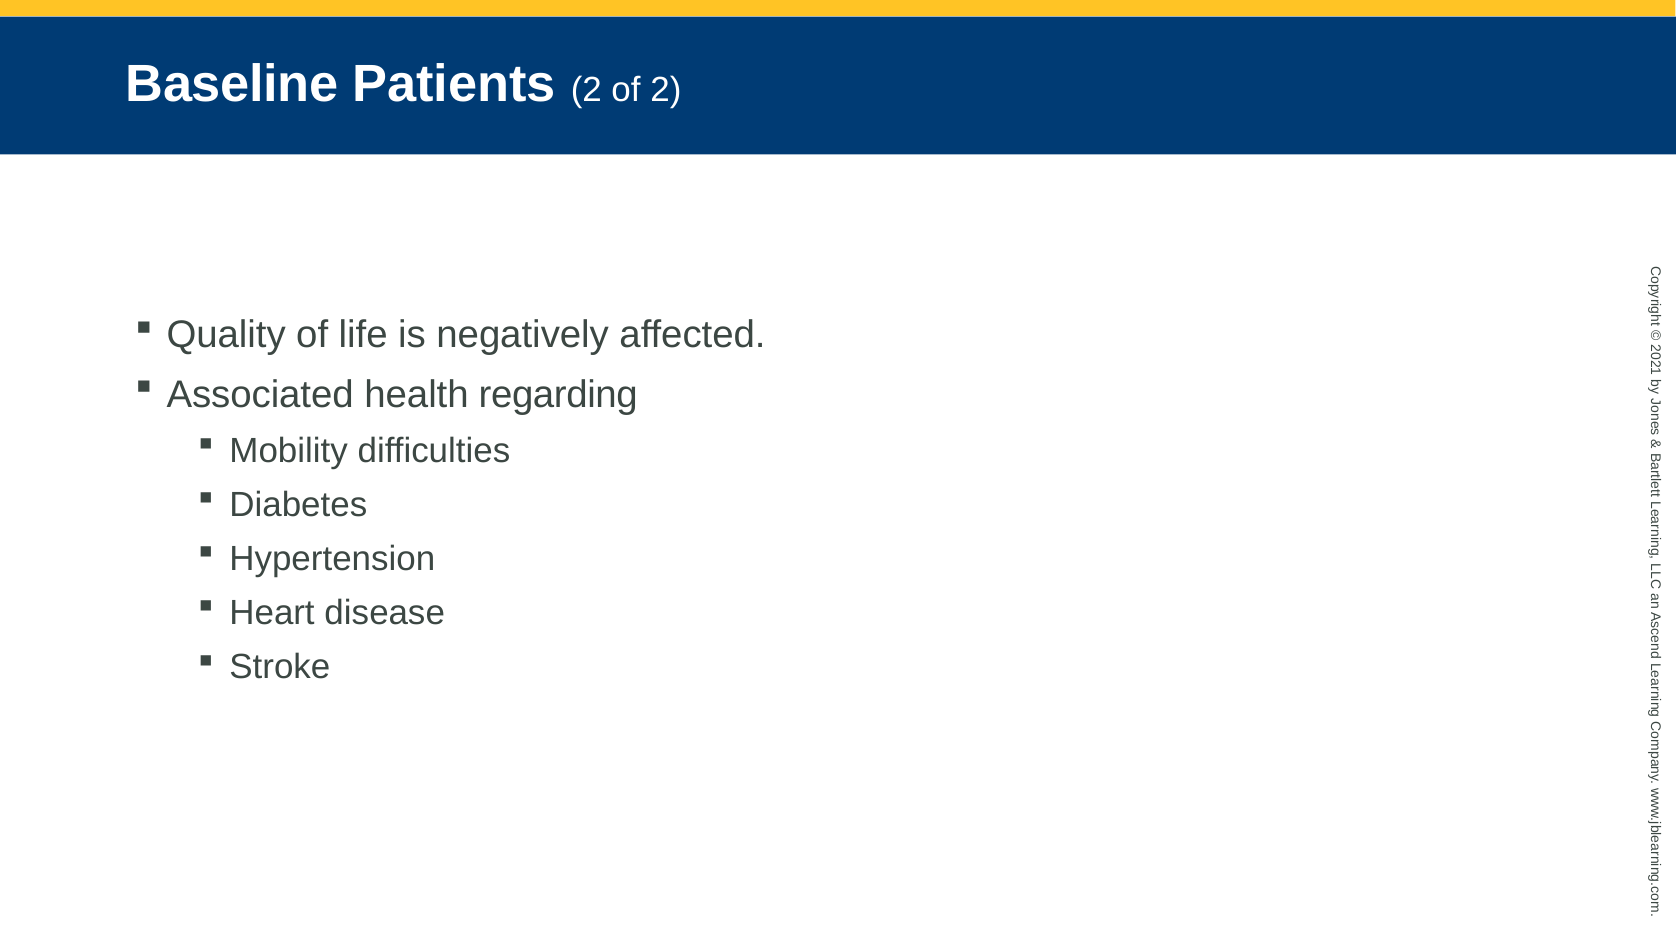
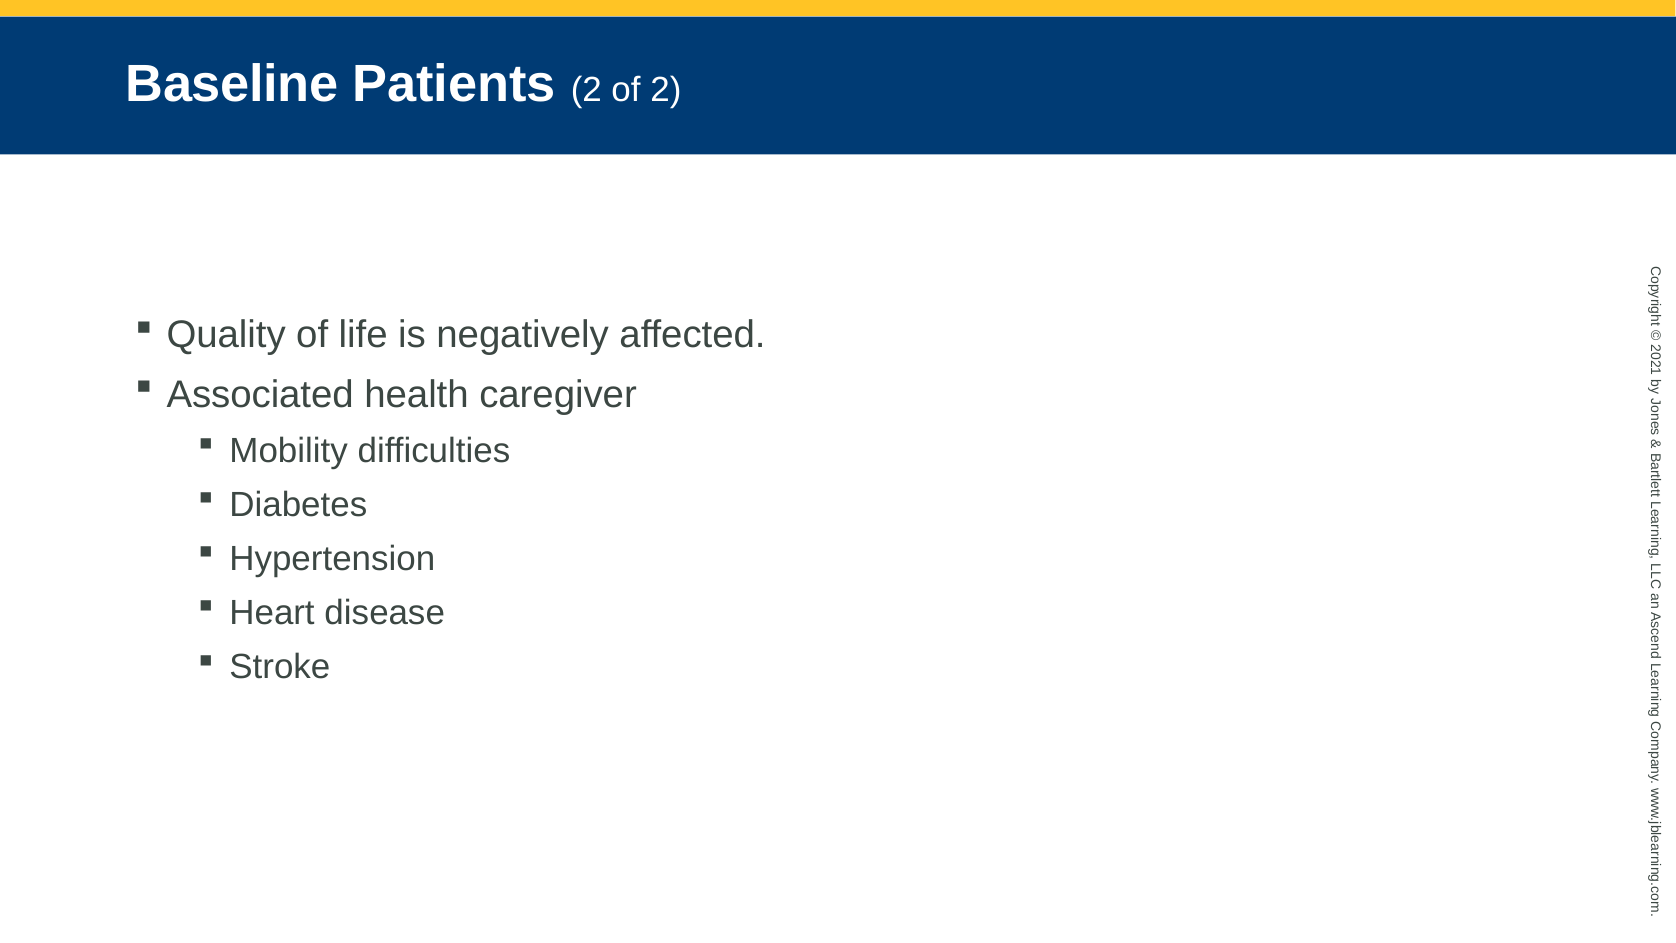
regarding: regarding -> caregiver
